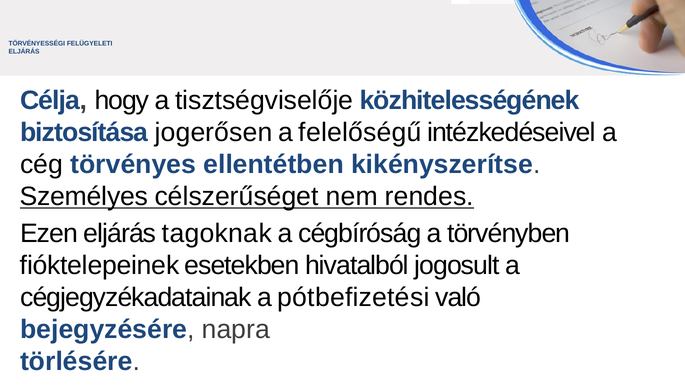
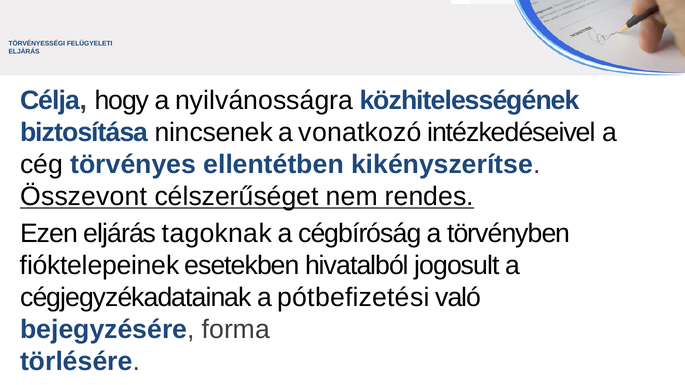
tisztségviselője: tisztségviselője -> nyilvánosságra
jogerősen: jogerősen -> nincsenek
felelőségű: felelőségű -> vonatkozó
Személyes: Személyes -> Összevont
napra: napra -> forma
